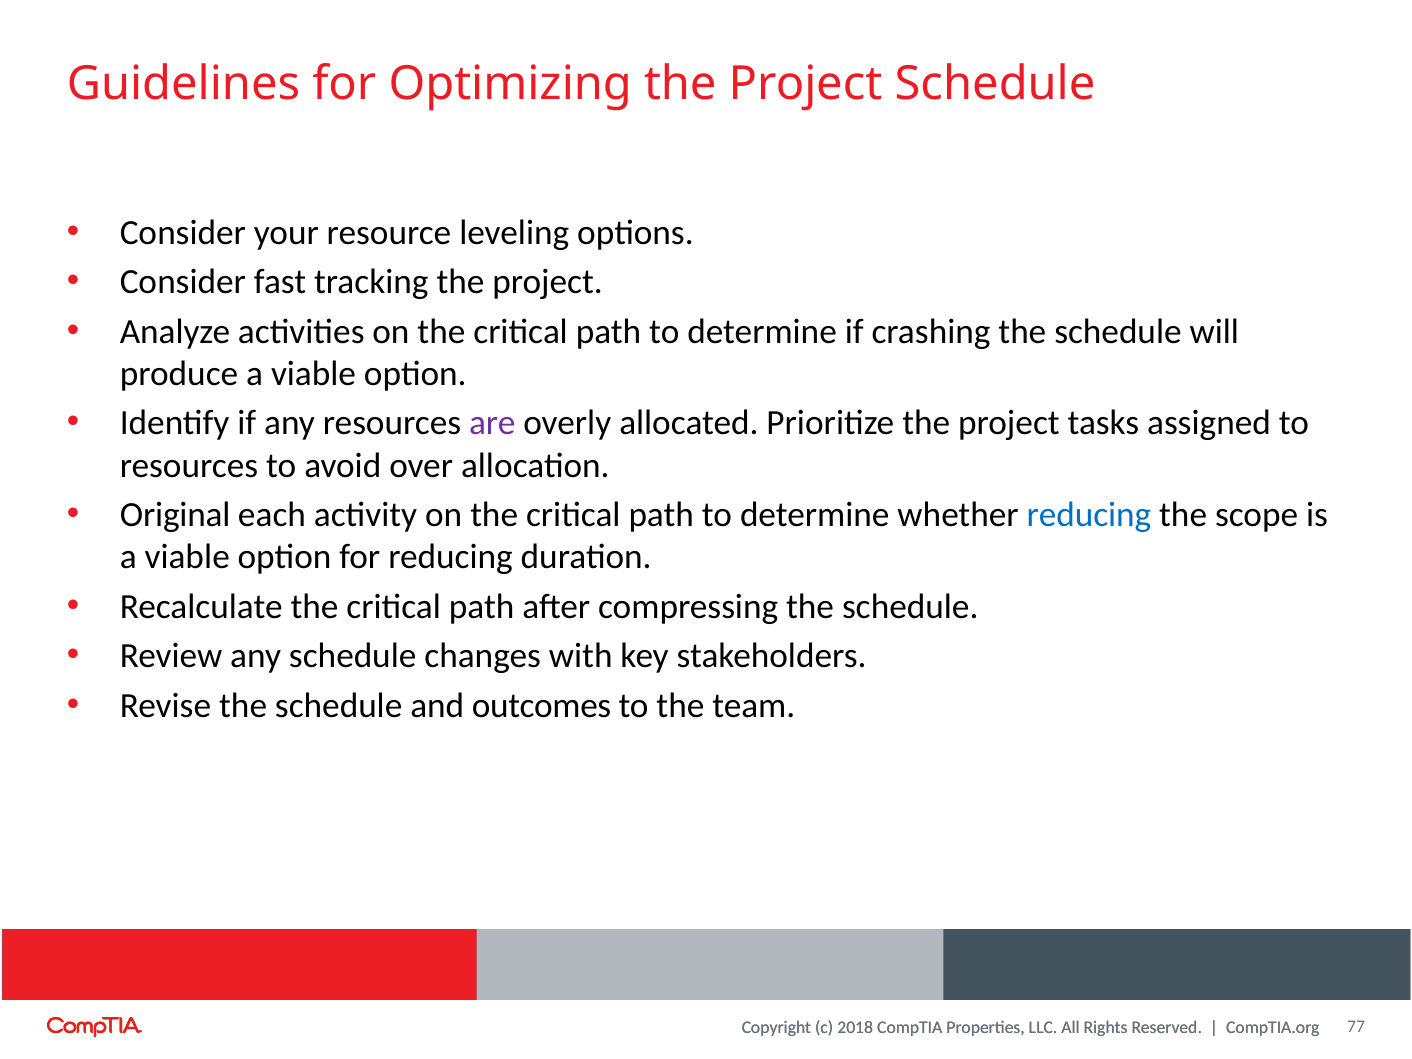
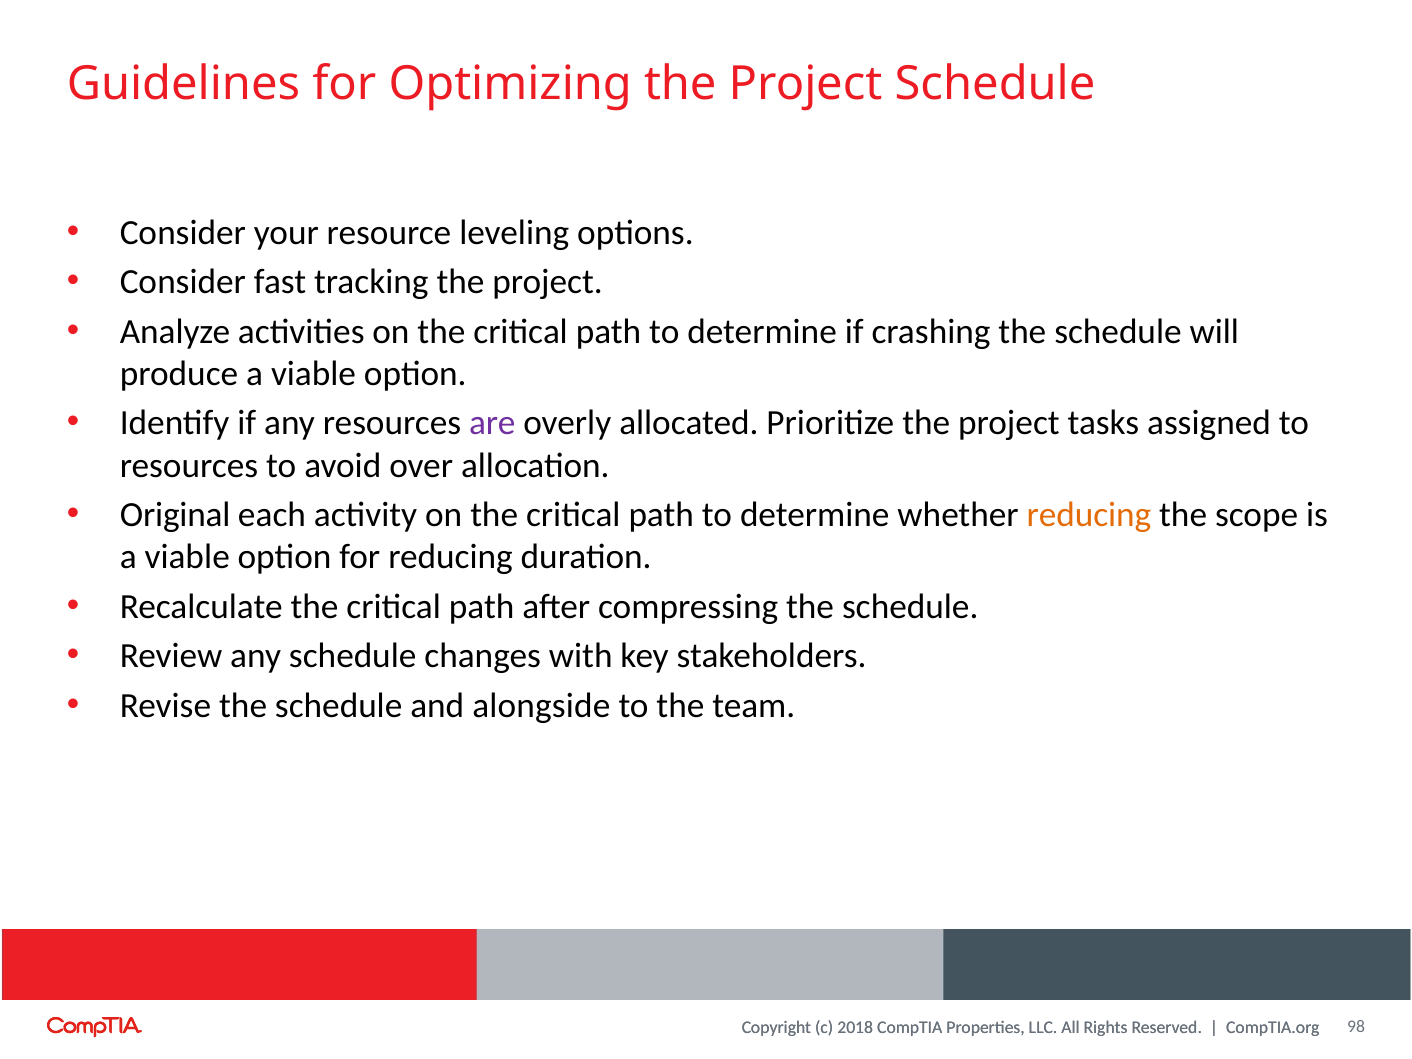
reducing at (1089, 515) colour: blue -> orange
outcomes: outcomes -> alongside
77: 77 -> 98
